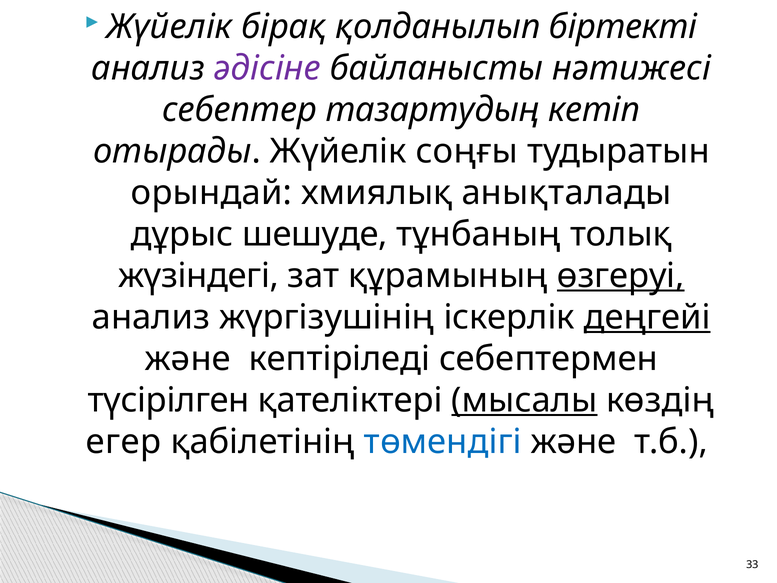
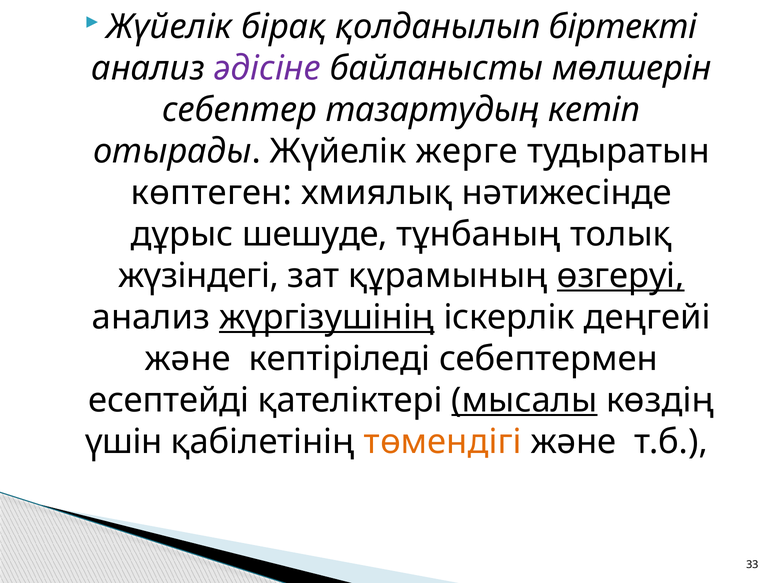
нәтижесі: нәтижесі -> мөлшерін
соңғы: соңғы -> жерге
орындай: орындай -> көптеген
анықталады: анықталады -> нәтижесінде
жүргізушінің underline: none -> present
деңгейі underline: present -> none
түсірілген: түсірілген -> есептейді
егер: егер -> үшін
төмендігі colour: blue -> orange
